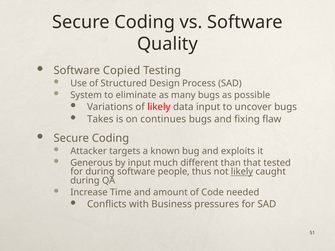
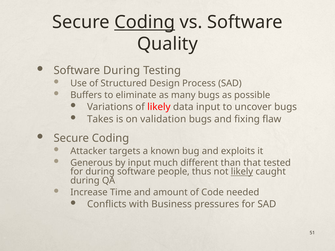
Coding at (145, 22) underline: none -> present
Software Copied: Copied -> During
System: System -> Buffers
continues: continues -> validation
